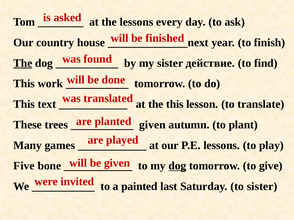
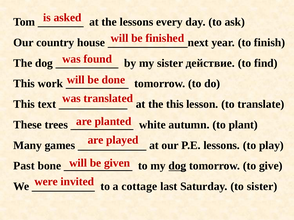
The at (23, 63) underline: present -> none
given at (152, 125): given -> white
Five: Five -> Past
painted: painted -> cottage
